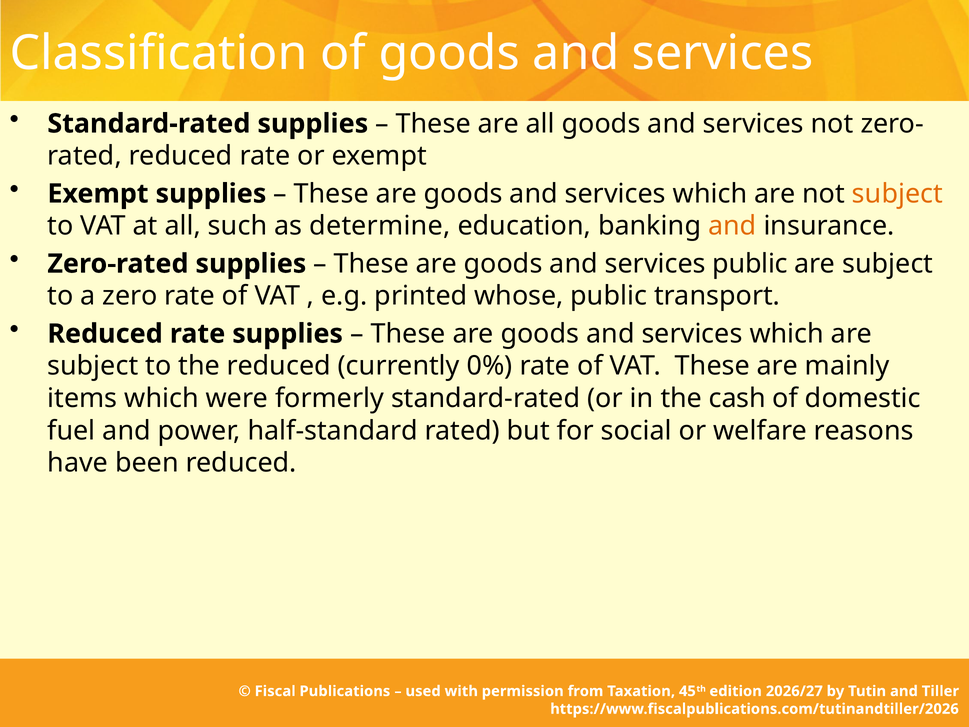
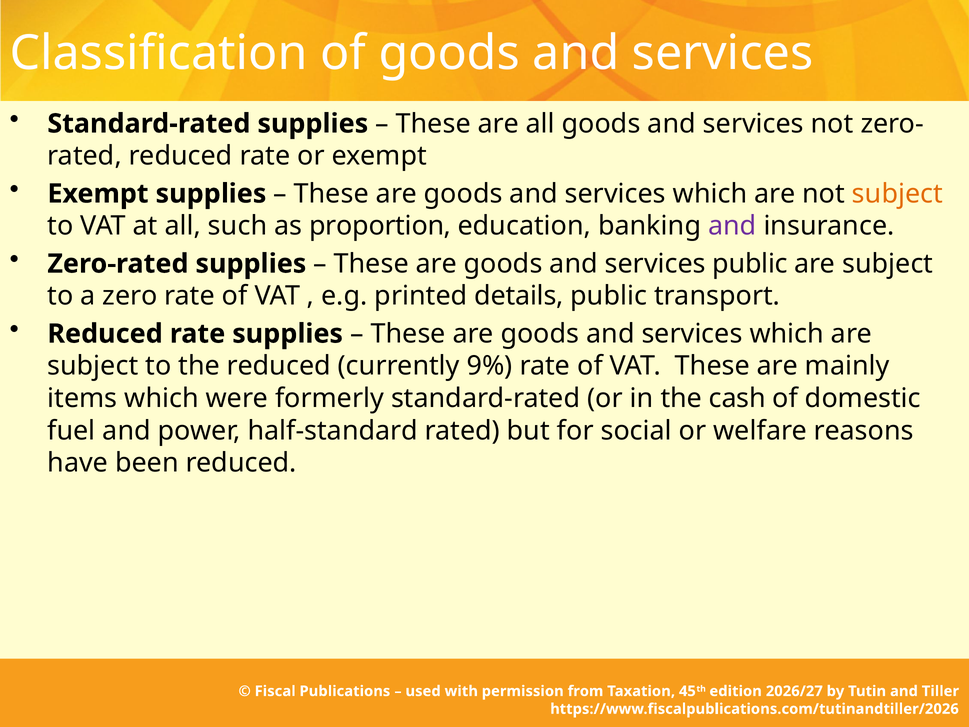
determine: determine -> proportion
and at (732, 226) colour: orange -> purple
whose: whose -> details
0%: 0% -> 9%
